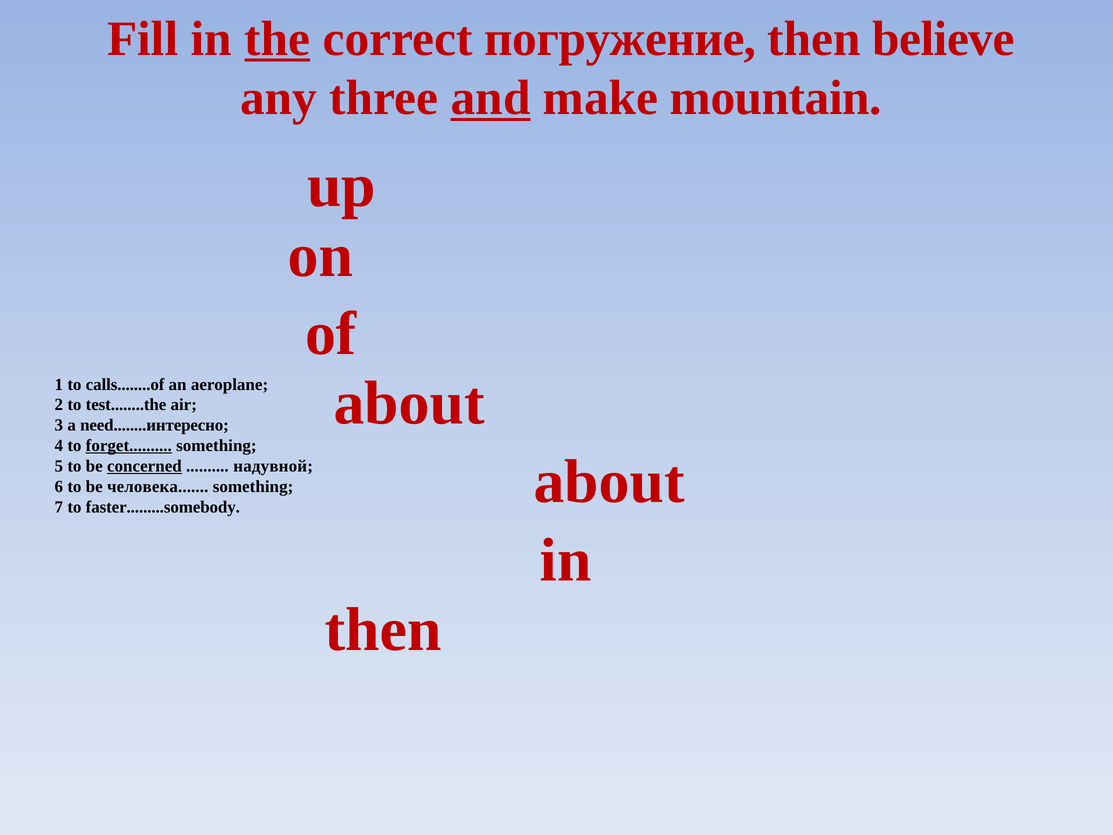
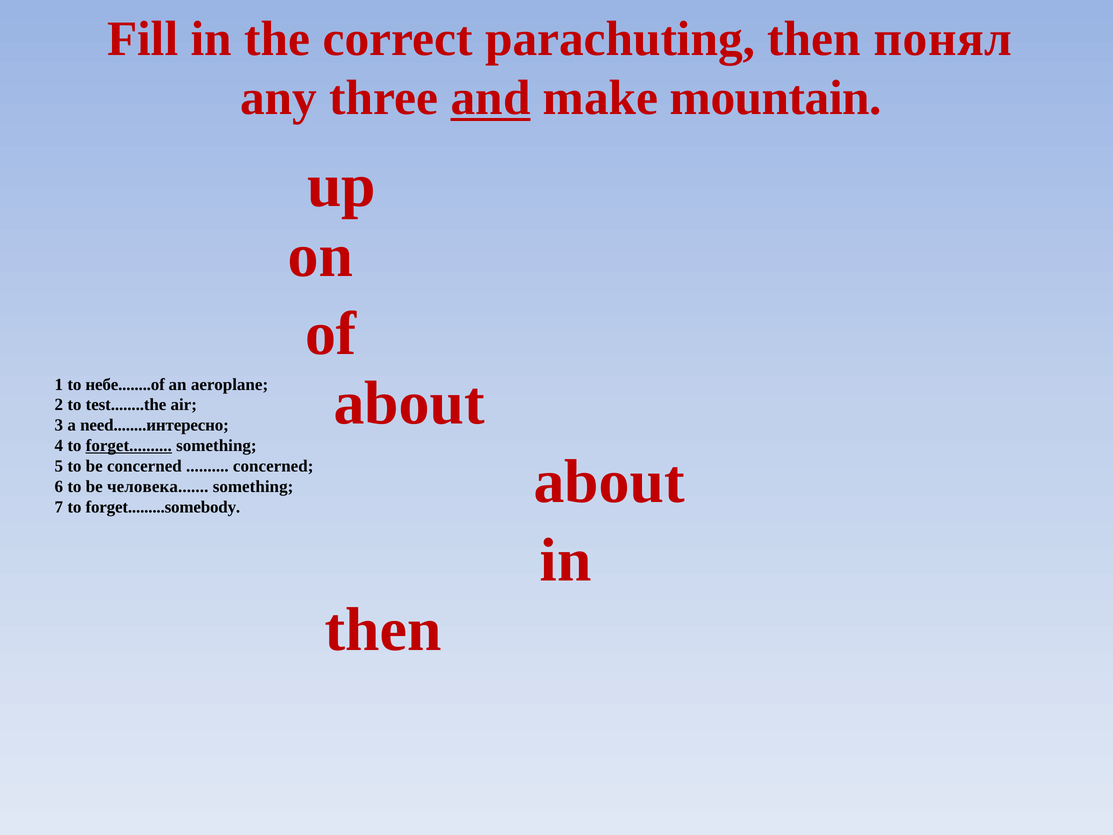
the underline: present -> none
погружение: погружение -> parachuting
believe: believe -> понял
calls........of: calls........of -> небе........of
concerned at (144, 466) underline: present -> none
надувной at (273, 466): надувной -> concerned
faster.........somebody: faster.........somebody -> forget.........somebody
